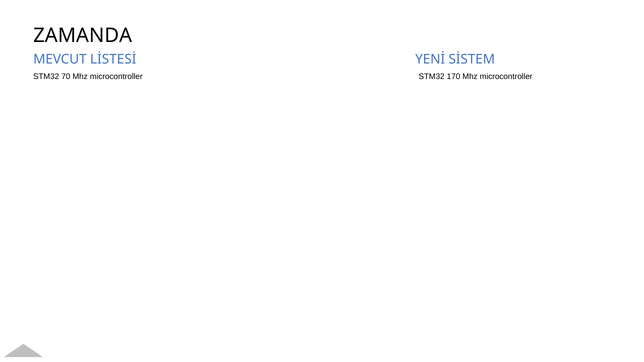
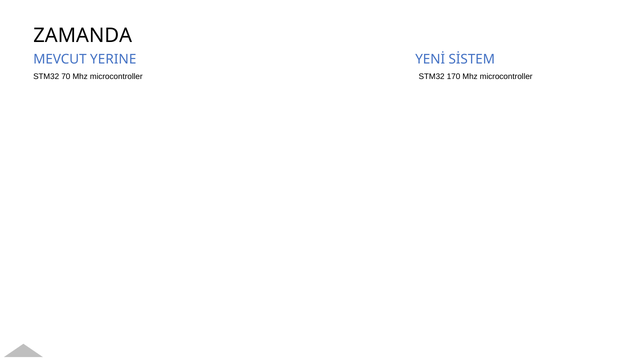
LİSTESİ: LİSTESİ -> YERINE
